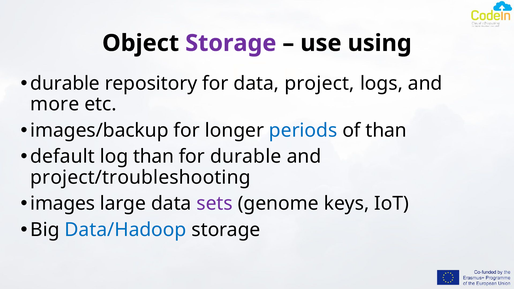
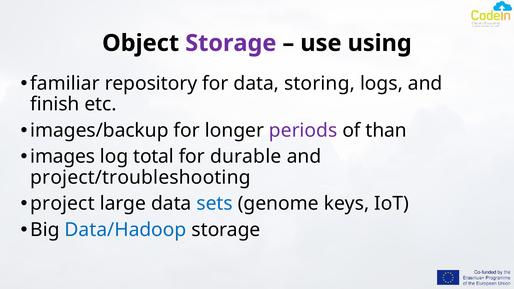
durable at (65, 83): durable -> familiar
project: project -> storing
more: more -> finish
periods colour: blue -> purple
default: default -> images
log than: than -> total
images: images -> project
sets colour: purple -> blue
